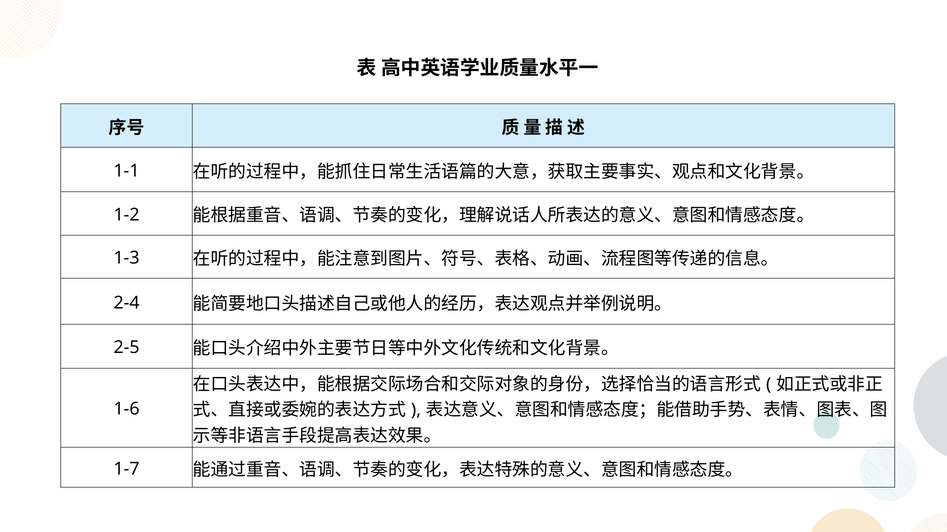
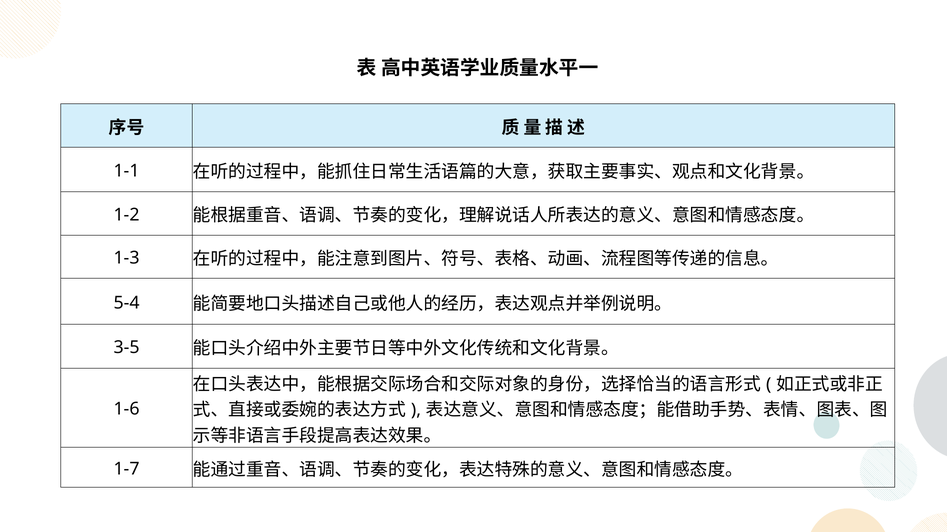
2-4: 2-4 -> 5-4
2-5: 2-5 -> 3-5
